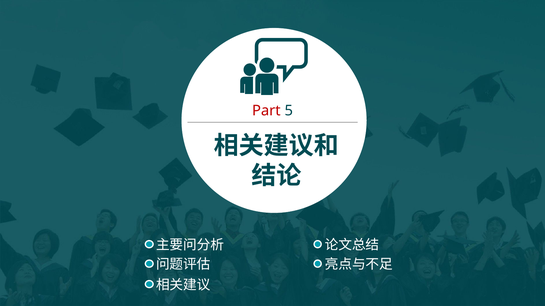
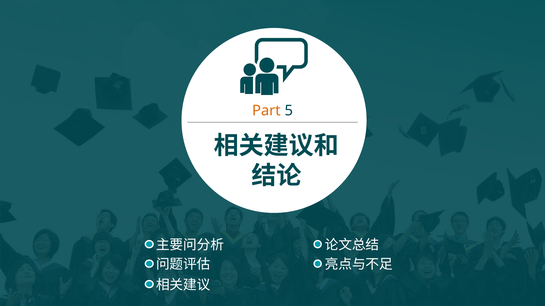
Part colour: red -> orange
